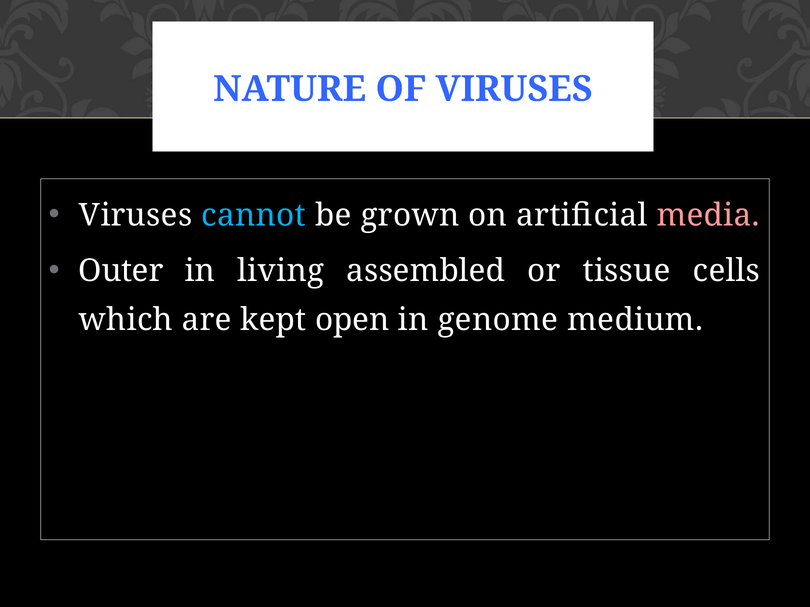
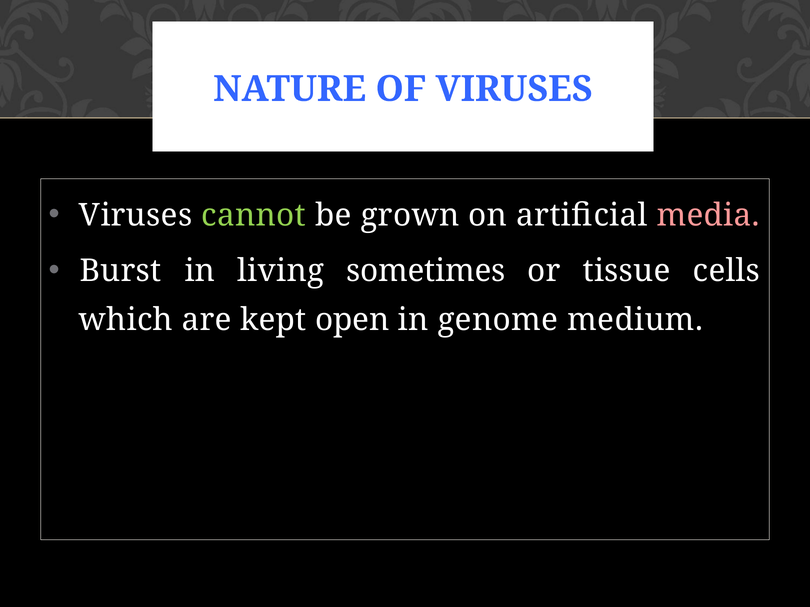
cannot colour: light blue -> light green
Outer: Outer -> Burst
assembled: assembled -> sometimes
